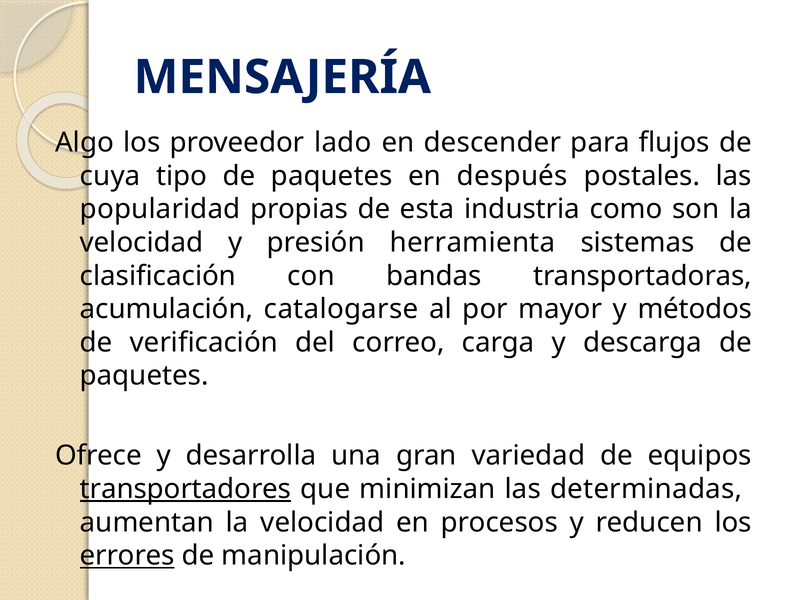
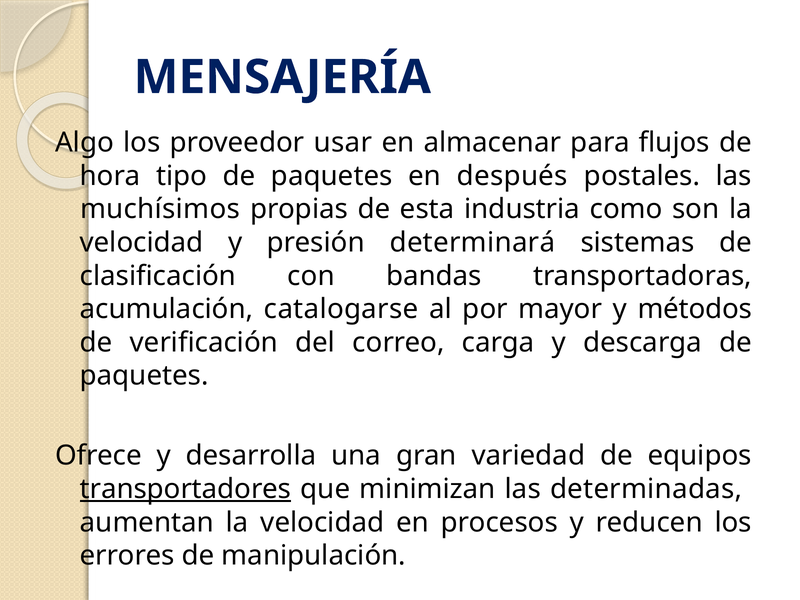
lado: lado -> usar
descender: descender -> almacenar
cuya: cuya -> hora
popularidad: popularidad -> muchísimos
herramienta: herramienta -> determinará
errores underline: present -> none
